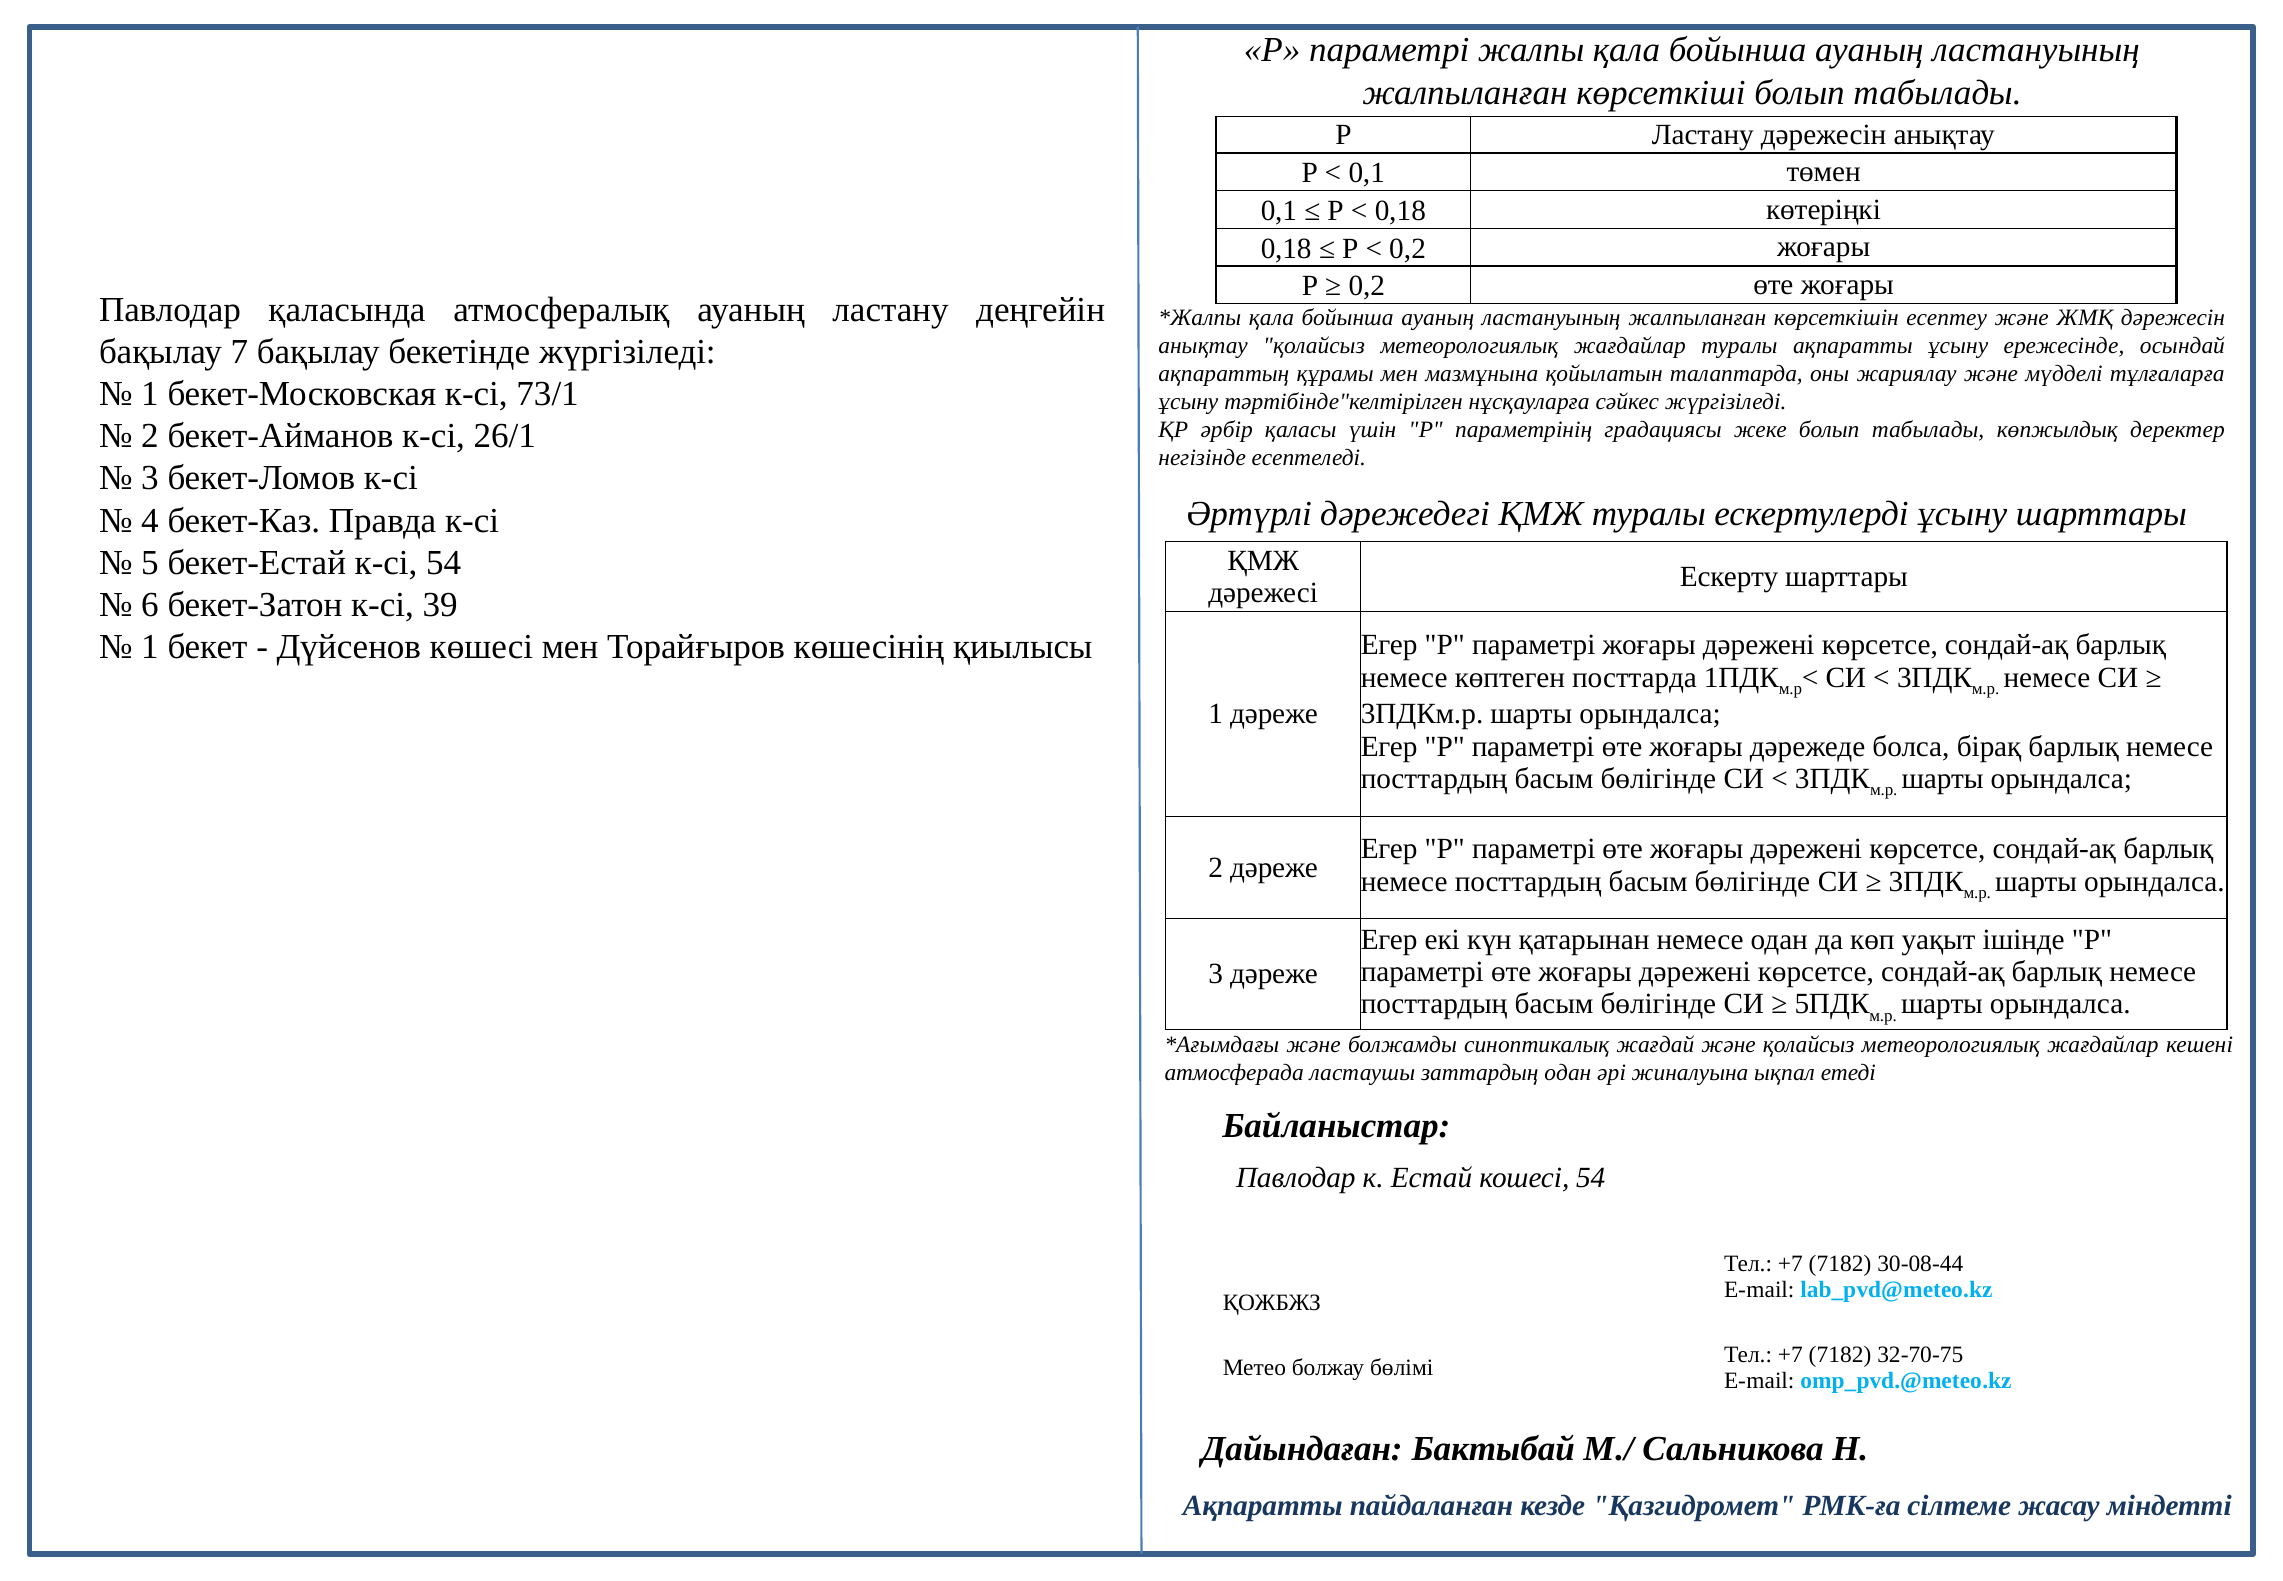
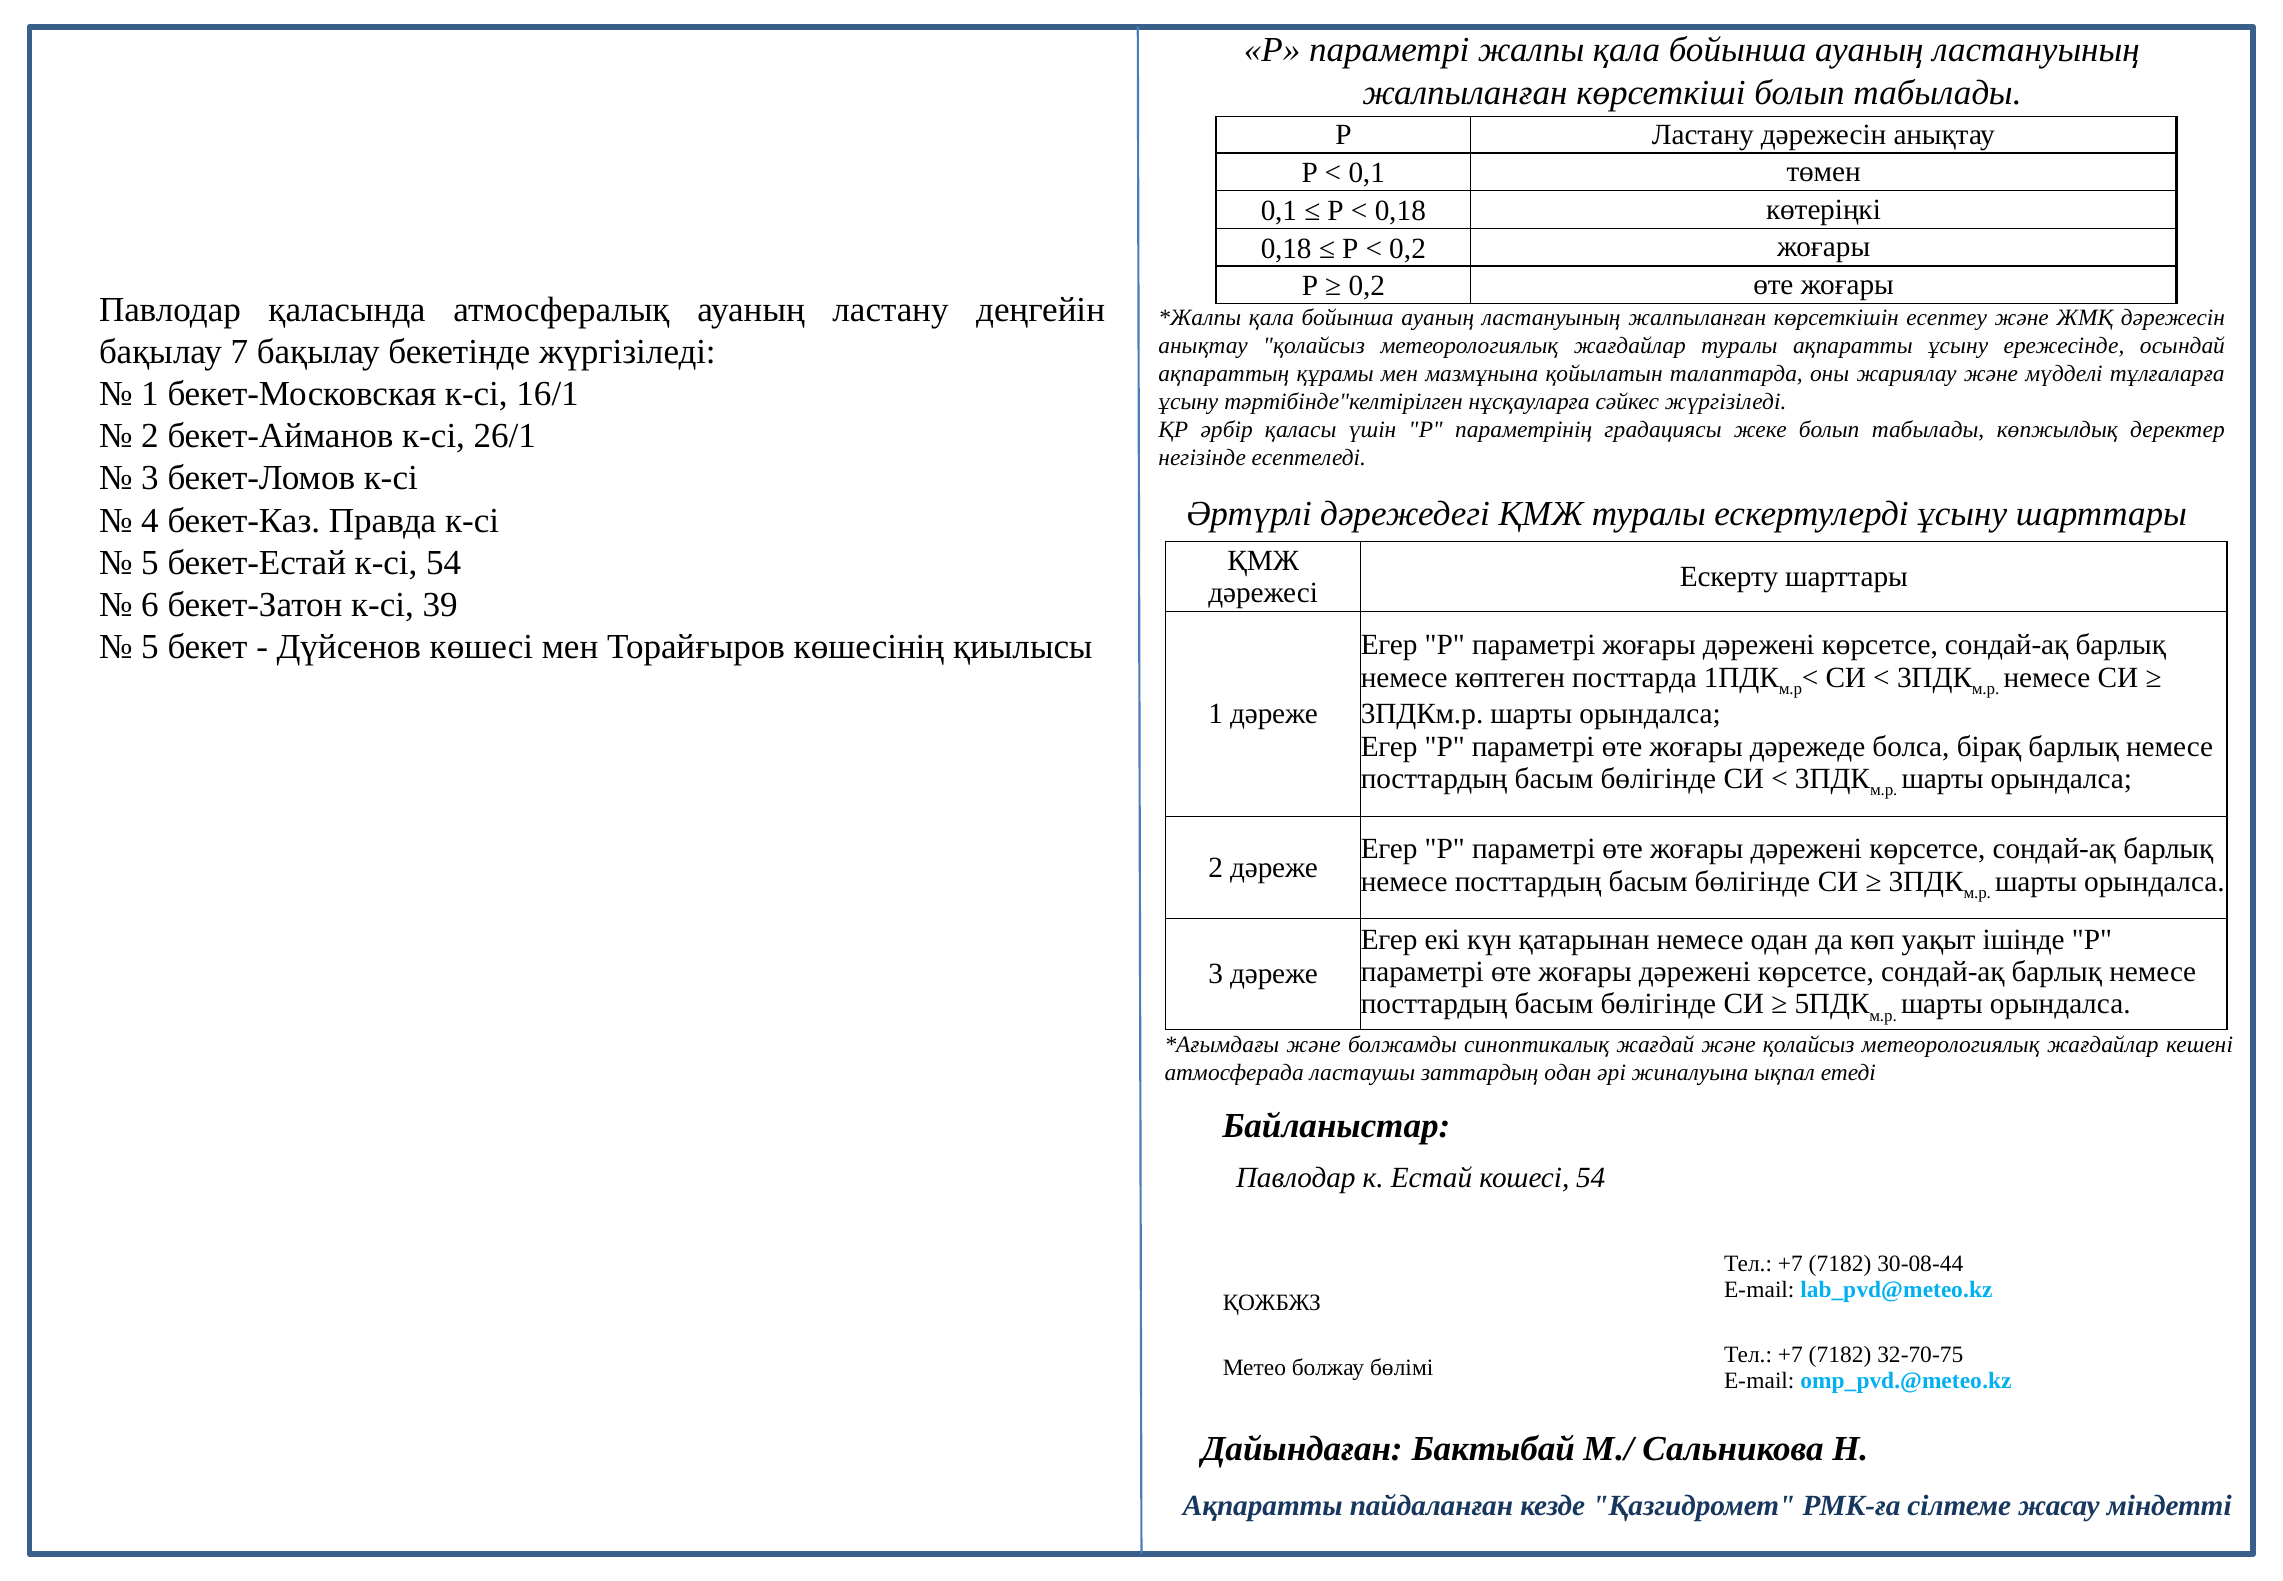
73/1: 73/1 -> 16/1
1 at (150, 647): 1 -> 5
